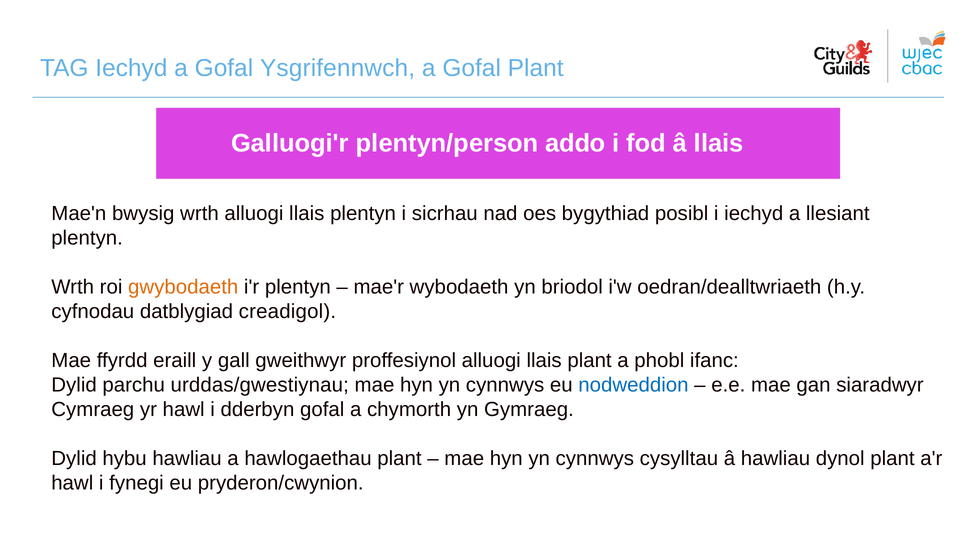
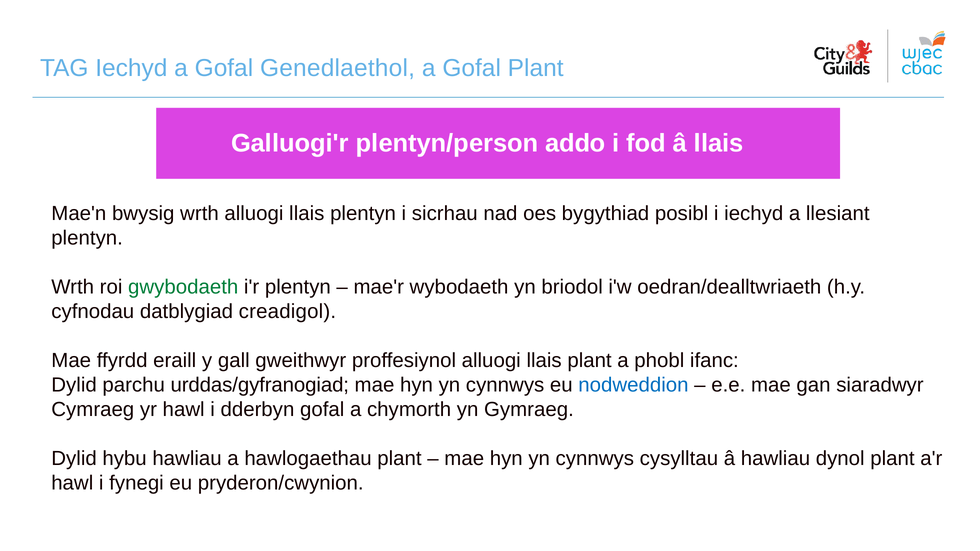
Ysgrifennwch: Ysgrifennwch -> Genedlaethol
gwybodaeth colour: orange -> green
urddas/gwestiynau: urddas/gwestiynau -> urddas/gyfranogiad
